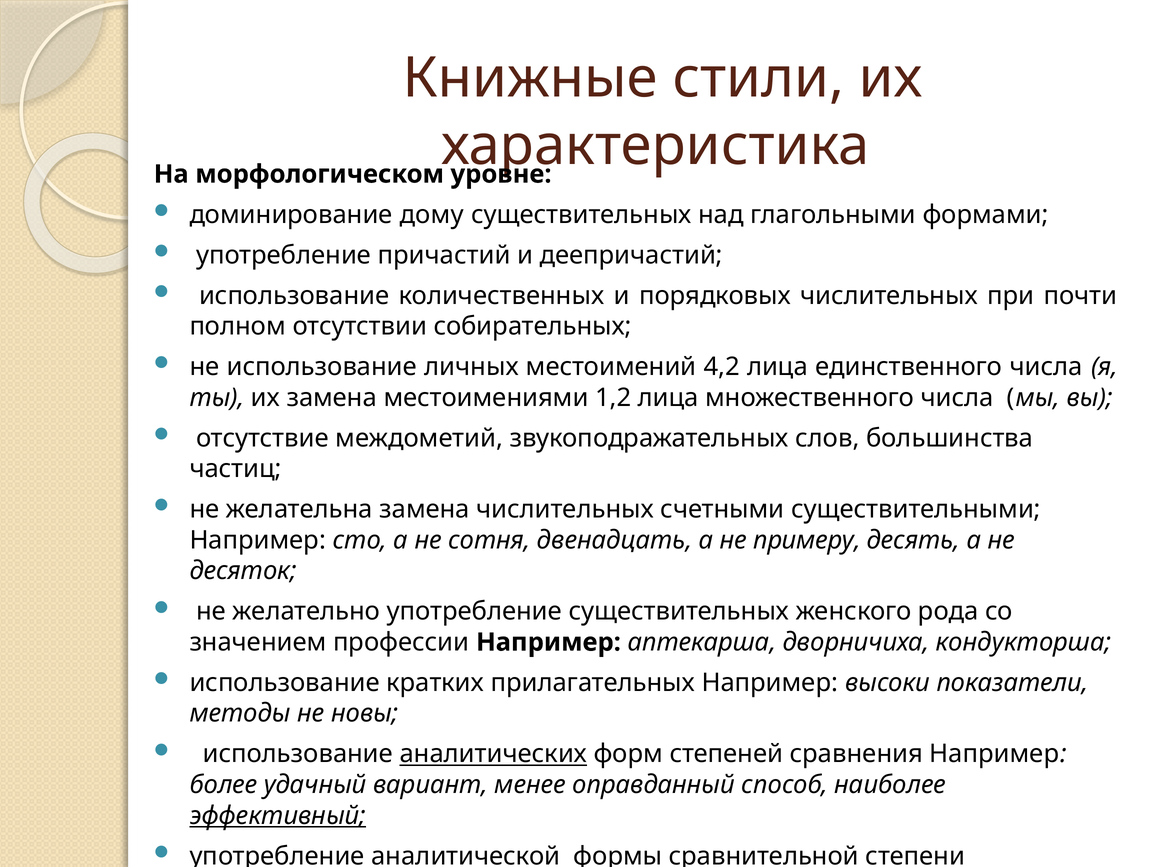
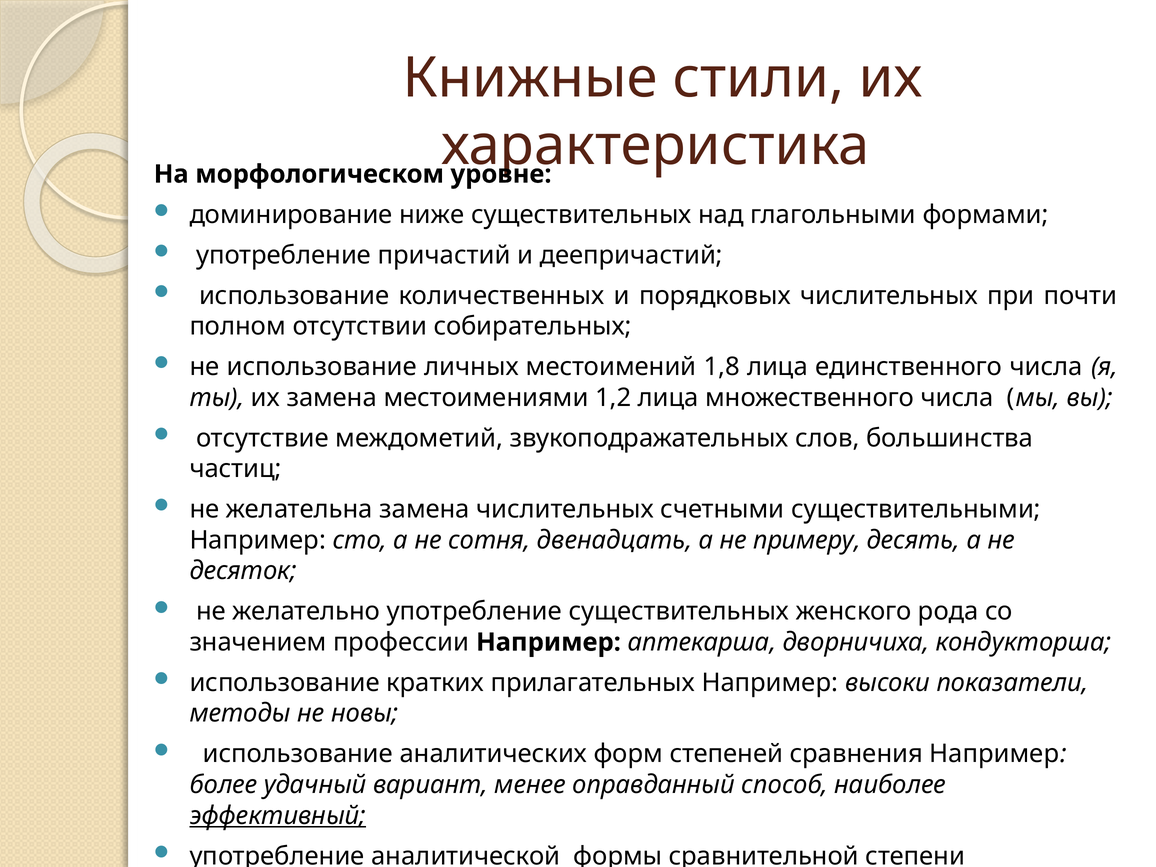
дому: дому -> ниже
4,2: 4,2 -> 1,8
аналитических underline: present -> none
